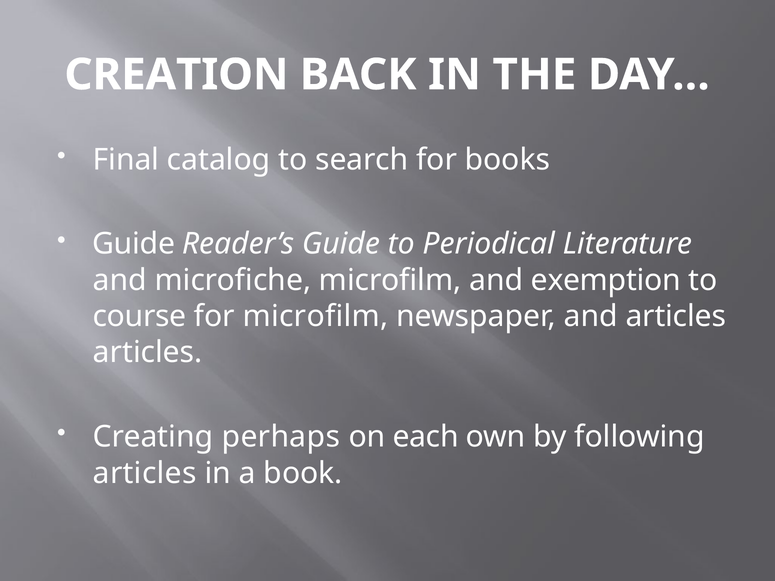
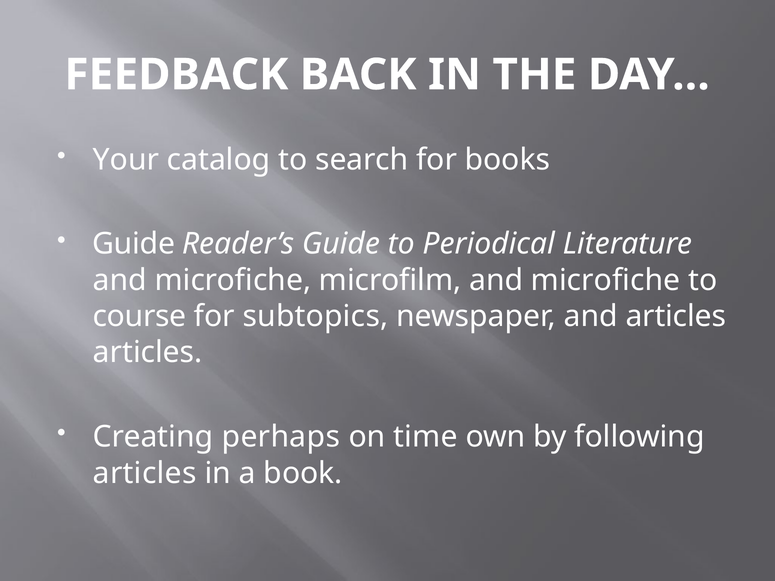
CREATION: CREATION -> FEEDBACK
Final: Final -> Your
microfilm and exemption: exemption -> microfiche
for microfilm: microfilm -> subtopics
each: each -> time
